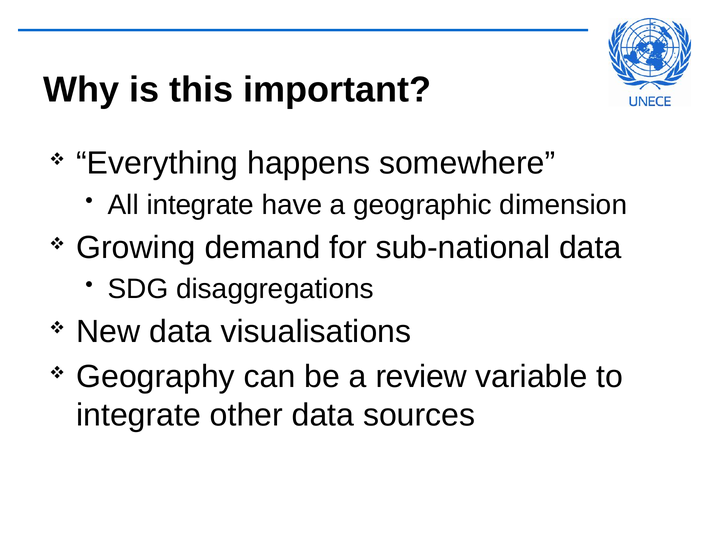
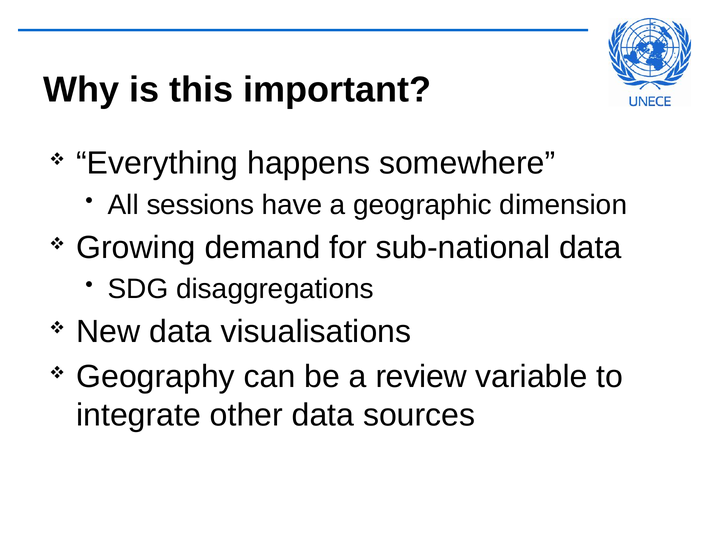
All integrate: integrate -> sessions
